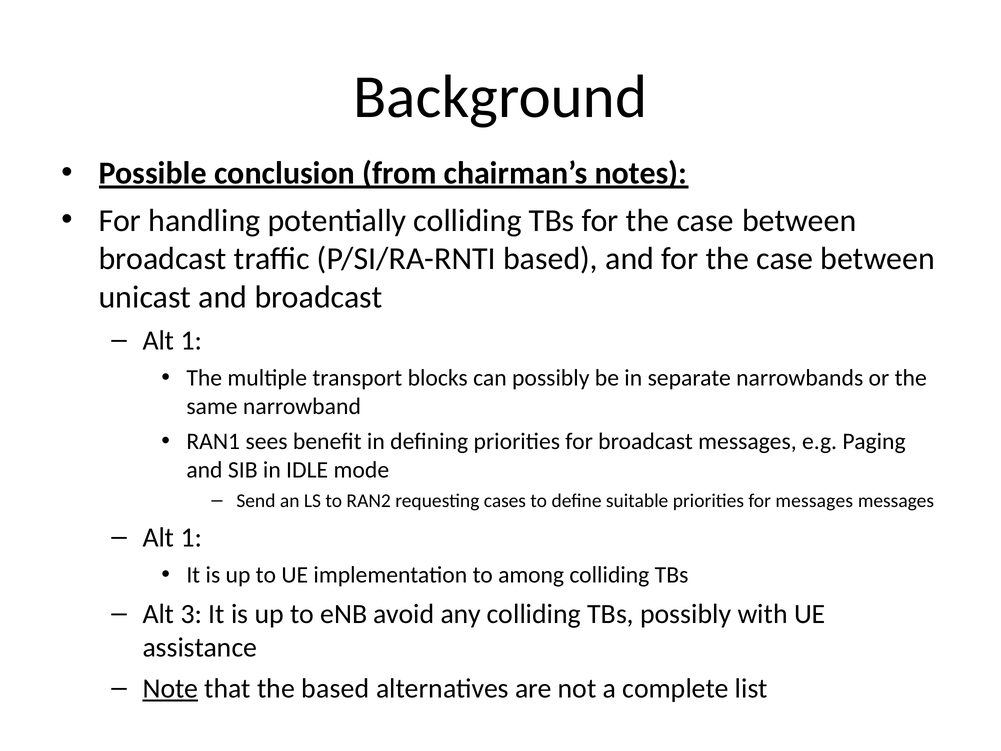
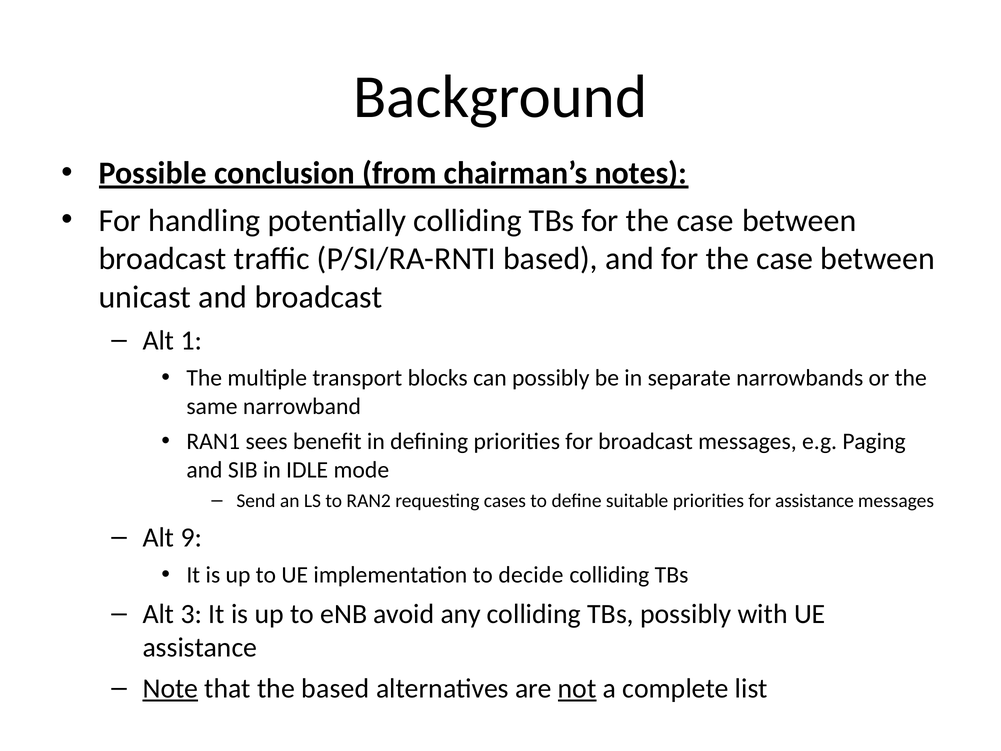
for messages: messages -> assistance
1 at (191, 538): 1 -> 9
among: among -> decide
not underline: none -> present
